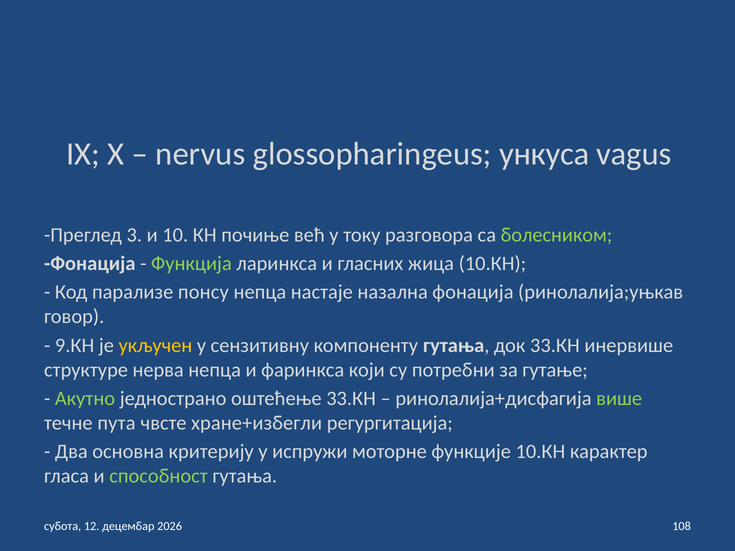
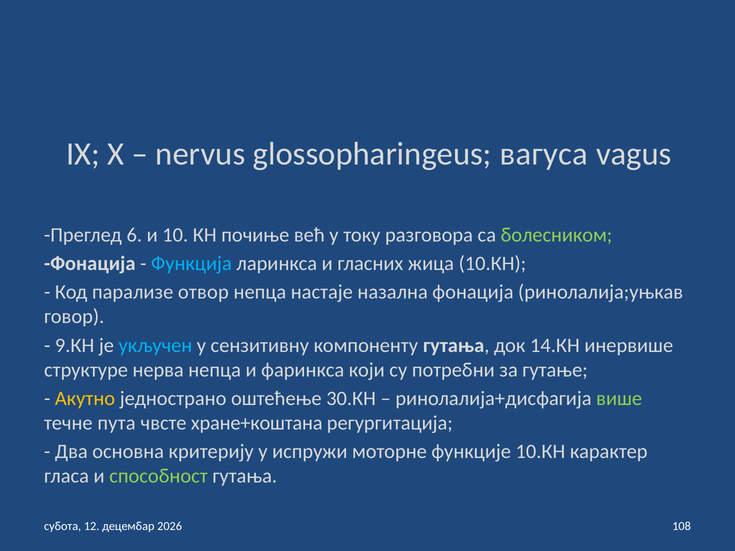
ункуса: ункуса -> вагуса
3: 3 -> 6
Функција colour: light green -> light blue
понсу: понсу -> отвор
укључен colour: yellow -> light blue
док 33.КН: 33.КН -> 14.КН
Акутно colour: light green -> yellow
оштећење 33.КН: 33.КН -> 30.КН
хране+избегли: хране+избегли -> хране+коштана
